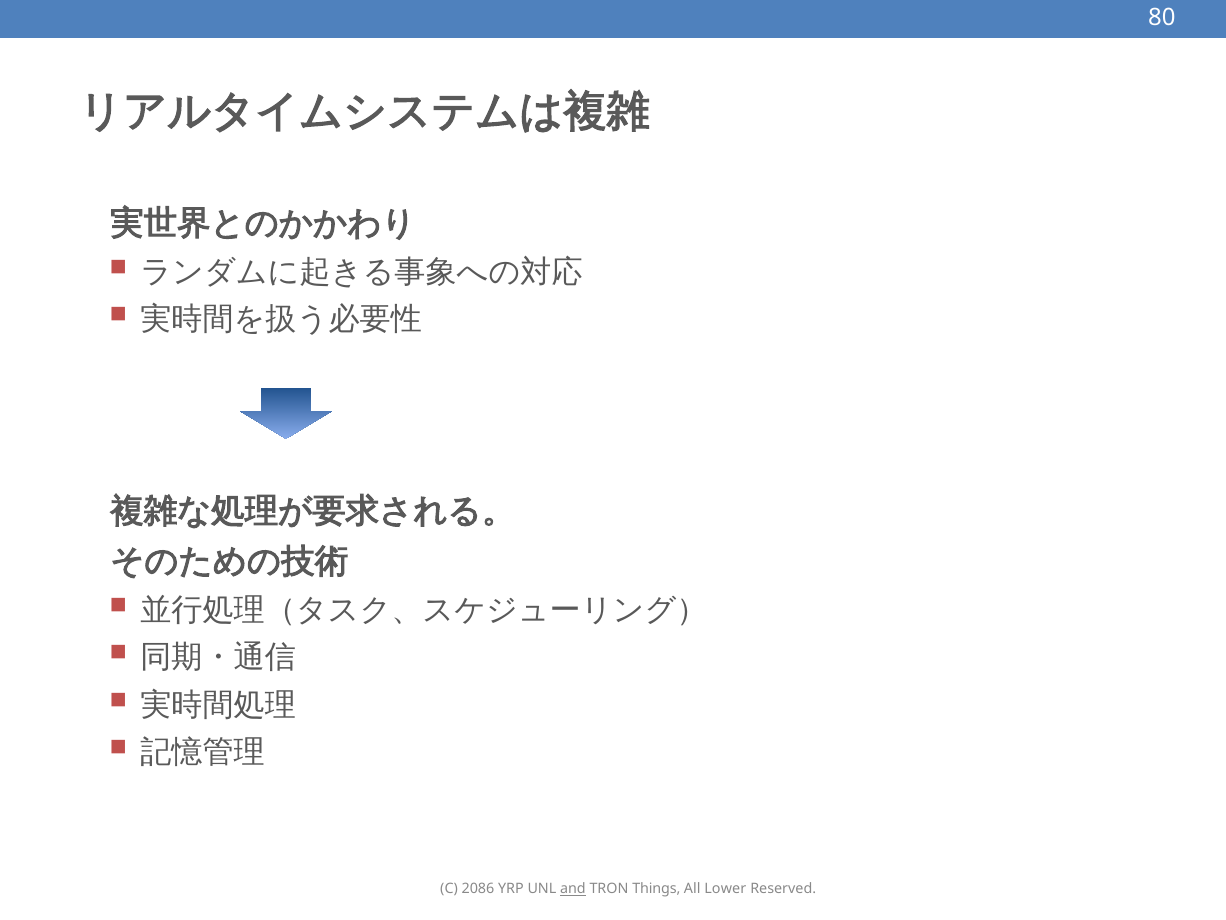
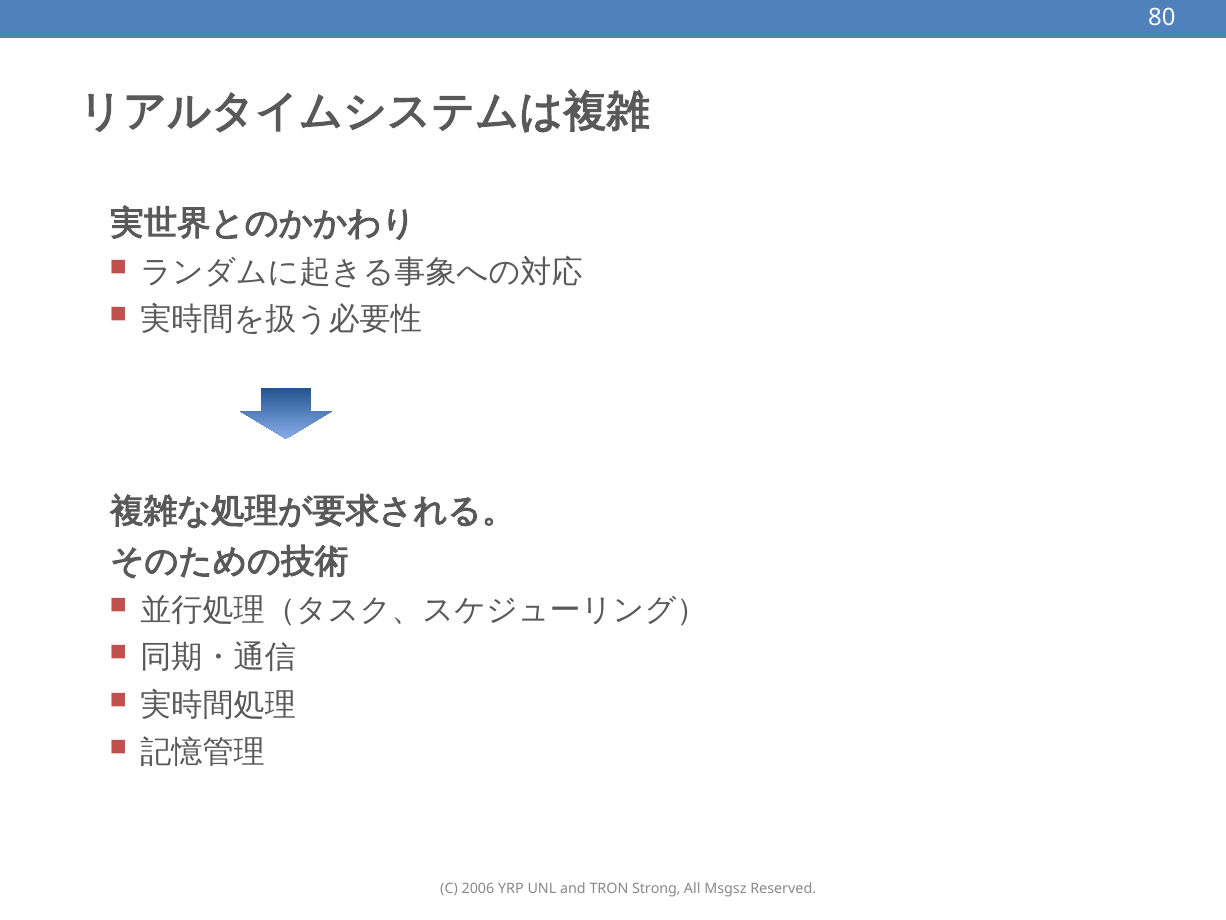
2086: 2086 -> 2006
and underline: present -> none
Things: Things -> Strong
Lower: Lower -> Msgsz
